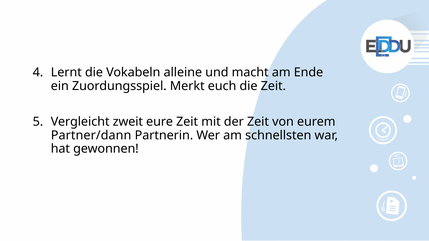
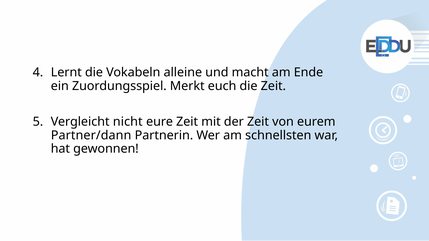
zweit: zweit -> nicht
